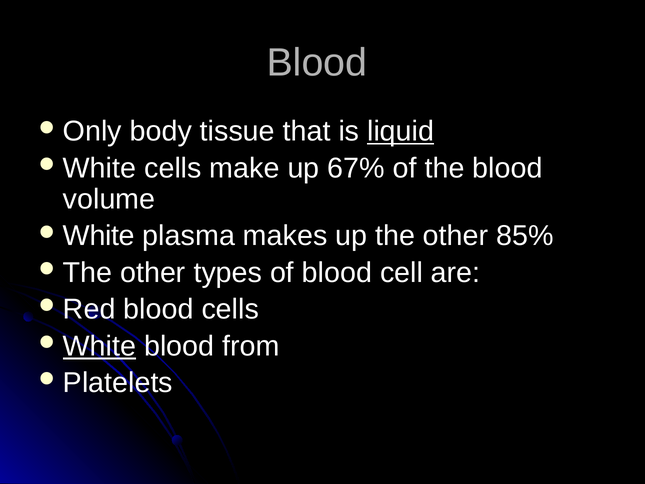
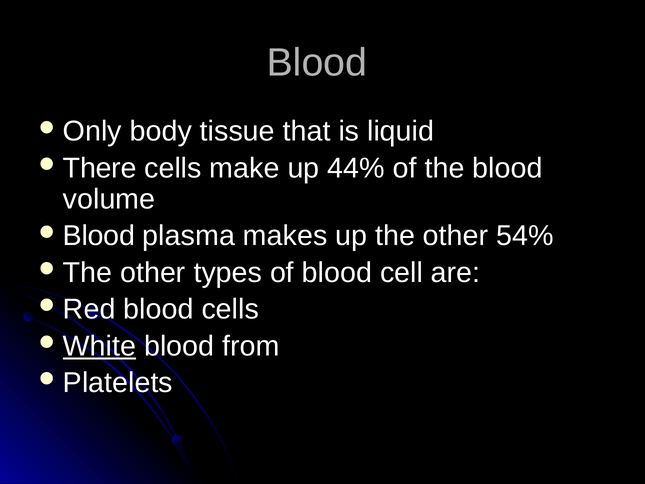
liquid underline: present -> none
White at (100, 168): White -> There
67%: 67% -> 44%
White at (99, 236): White -> Blood
85%: 85% -> 54%
